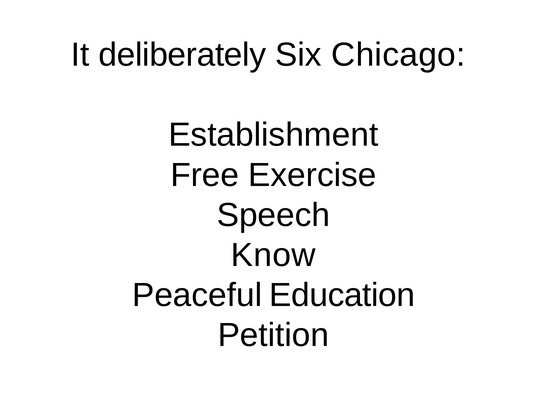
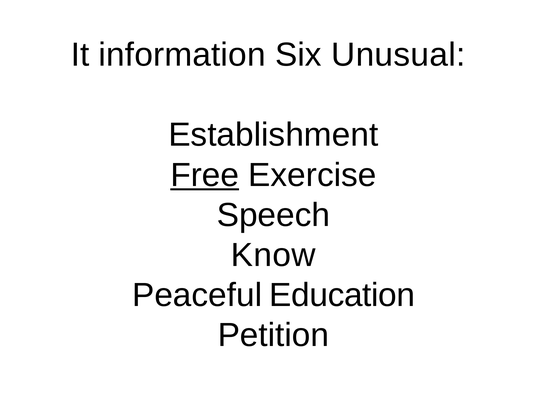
deliberately: deliberately -> information
Chicago: Chicago -> Unusual
Free underline: none -> present
